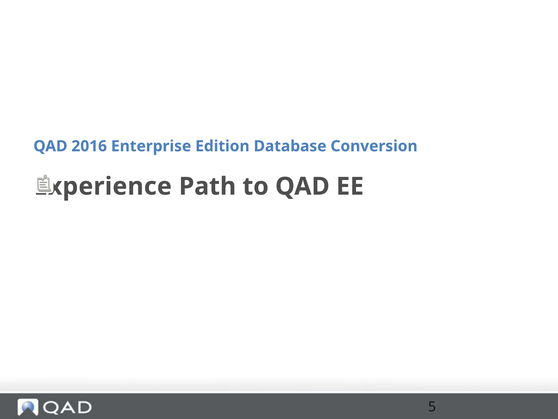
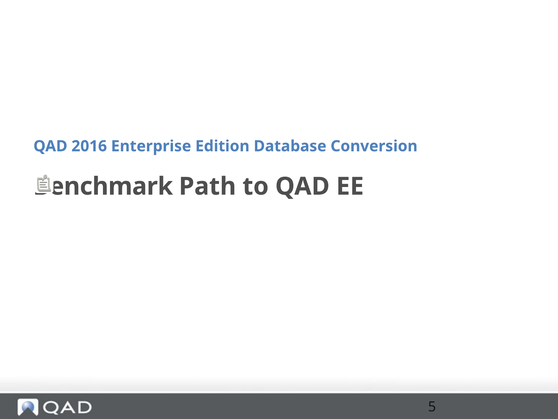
Experience: Experience -> Benchmark
